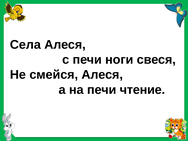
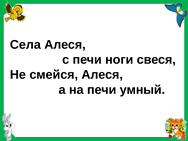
чтение: чтение -> умный
